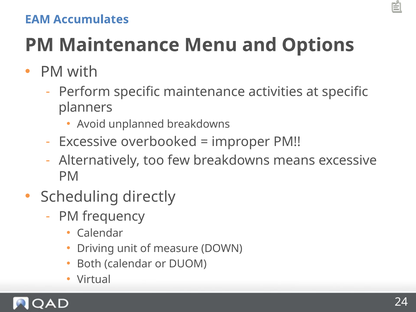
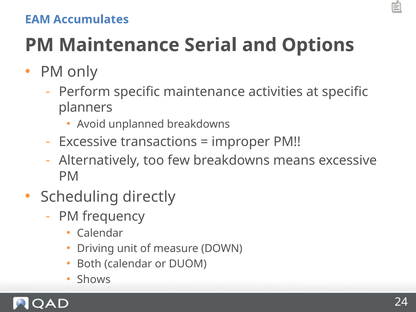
Menu: Menu -> Serial
with: with -> only
overbooked: overbooked -> transactions
Virtual: Virtual -> Shows
